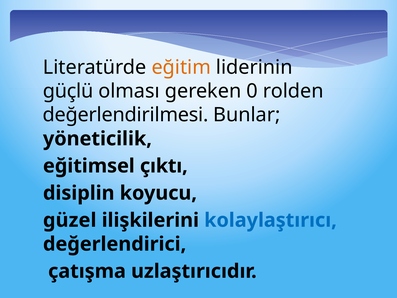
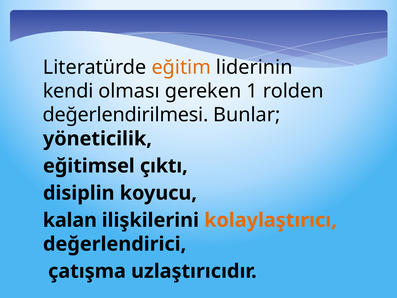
güçlü: güçlü -> kendi
0: 0 -> 1
güzel: güzel -> kalan
kolaylaştırıcı colour: blue -> orange
